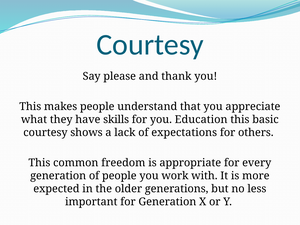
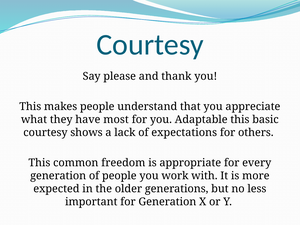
skills: skills -> most
Education: Education -> Adaptable
